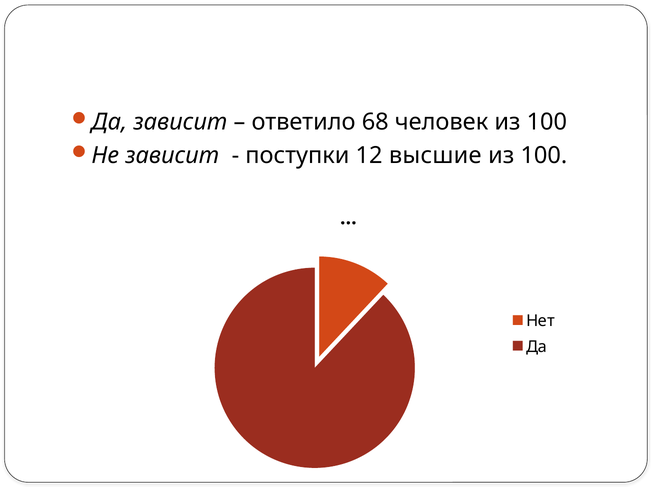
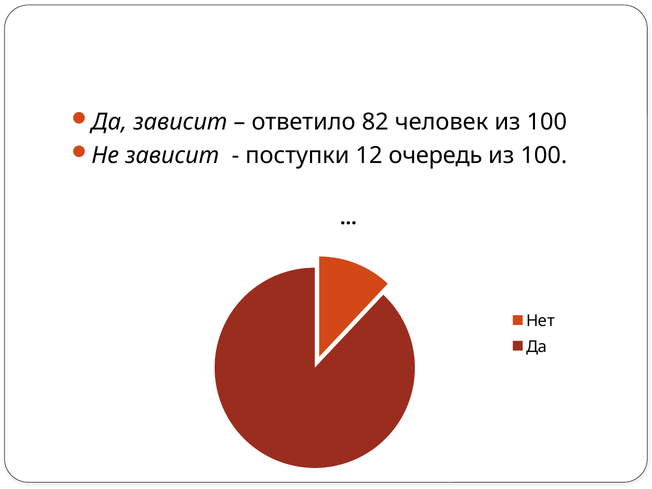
68: 68 -> 82
высшие: высшие -> очередь
